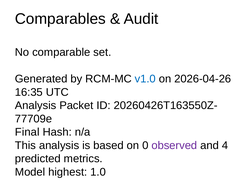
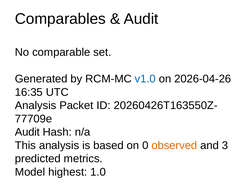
Final at (27, 132): Final -> Audit
observed colour: purple -> orange
4: 4 -> 3
